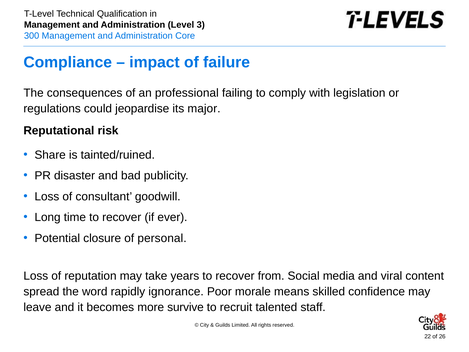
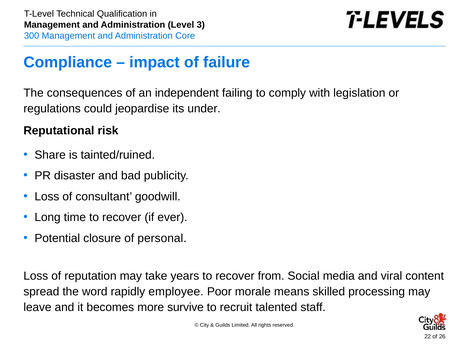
professional: professional -> independent
major: major -> under
ignorance: ignorance -> employee
confidence: confidence -> processing
